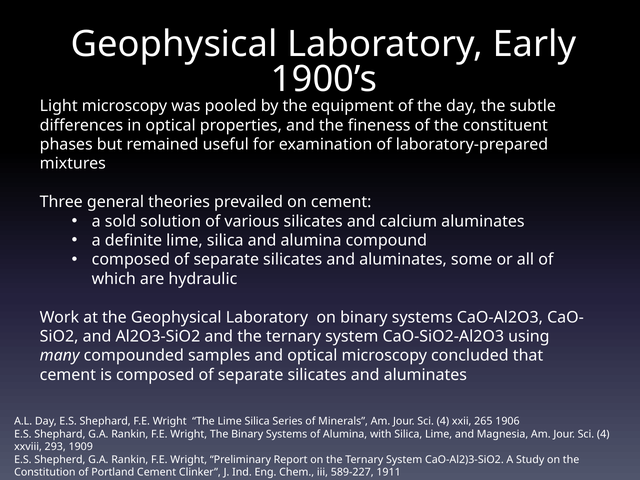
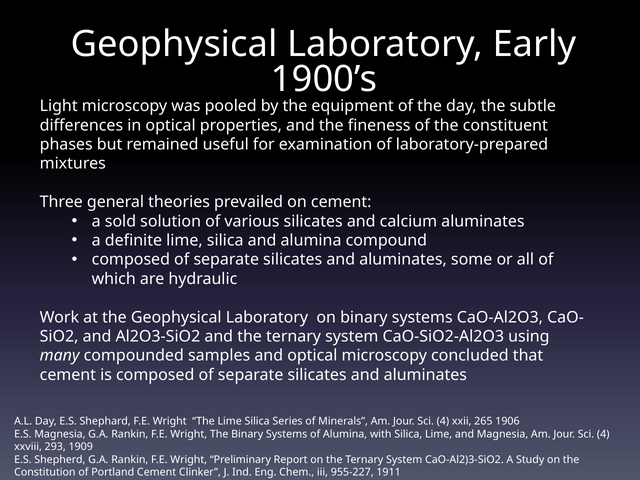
Shephard at (60, 434): Shephard -> Magnesia
589-227: 589-227 -> 955-227
